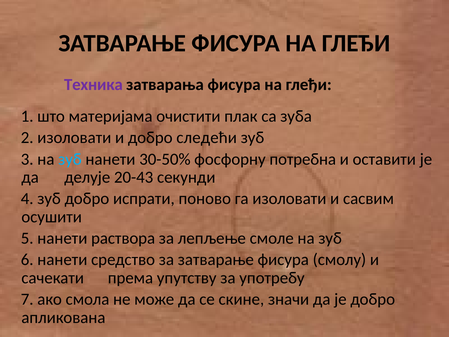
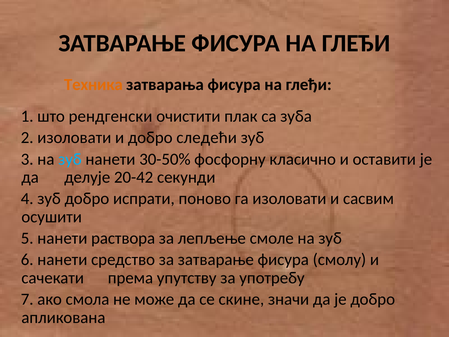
Техника colour: purple -> orange
материјама: материјама -> рендгенски
потребна: потребна -> класично
20-43: 20-43 -> 20-42
